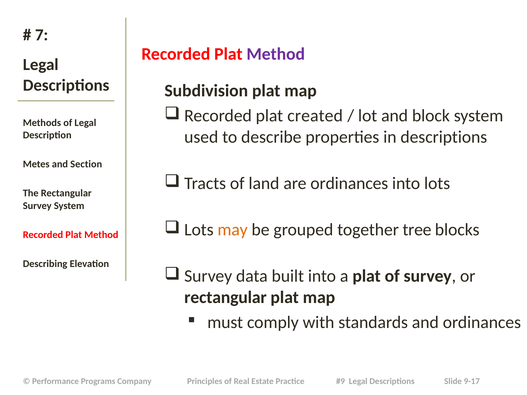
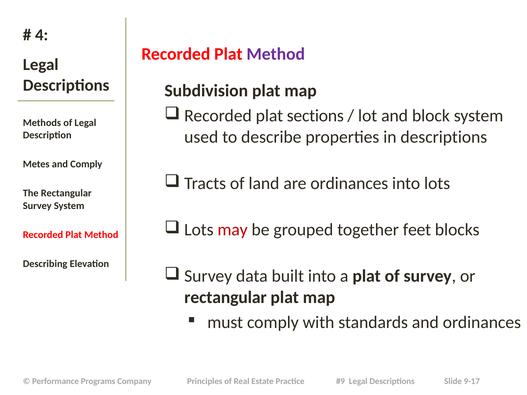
7: 7 -> 4
created: created -> sections
and Section: Section -> Comply
may colour: orange -> red
tree: tree -> feet
